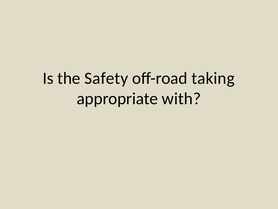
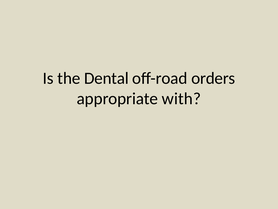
Safety: Safety -> Dental
taking: taking -> orders
